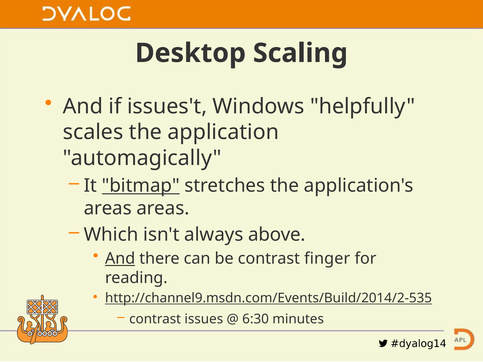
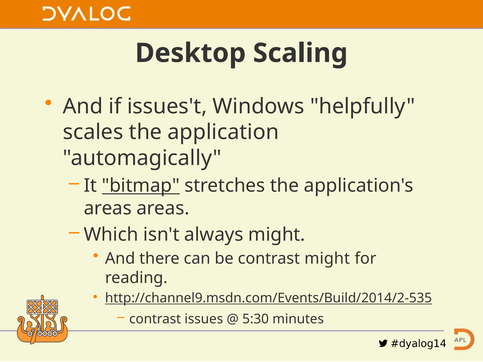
always above: above -> might
And at (120, 259) underline: present -> none
contrast finger: finger -> might
6:30: 6:30 -> 5:30
